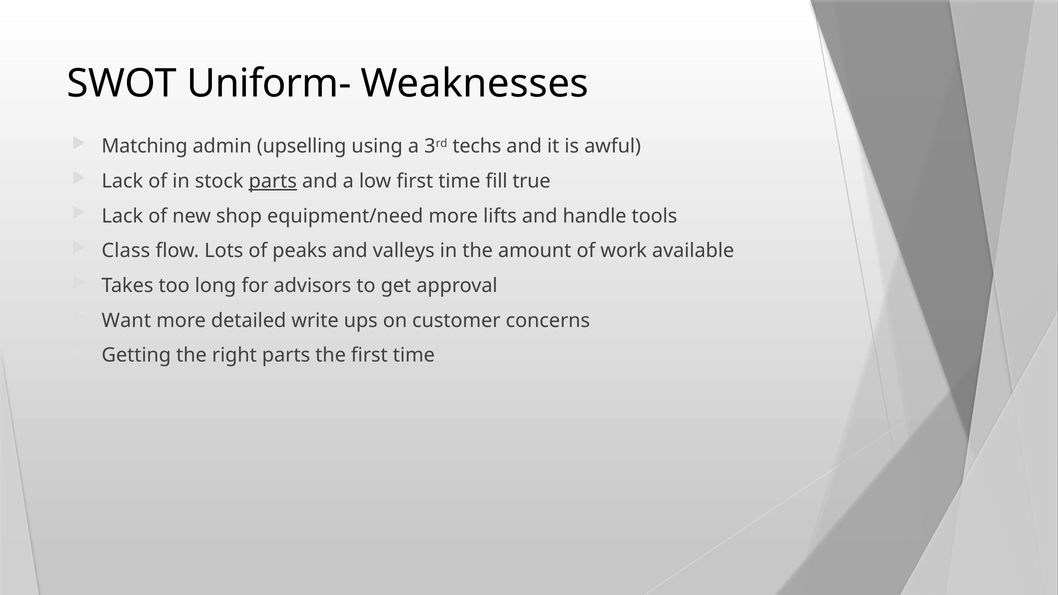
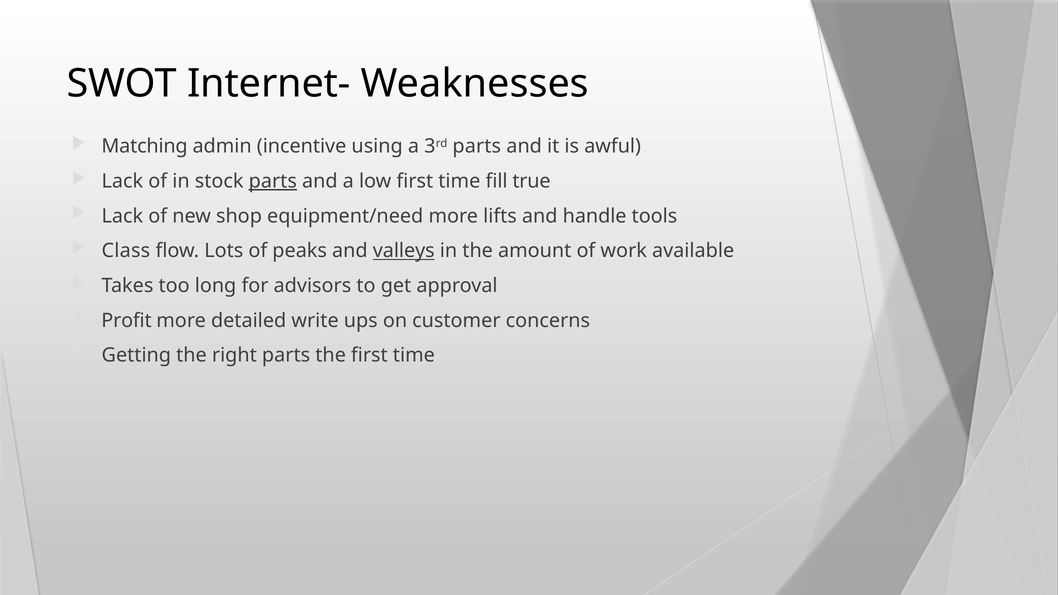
Uniform-: Uniform- -> Internet-
upselling: upselling -> incentive
3rd techs: techs -> parts
valleys underline: none -> present
Want: Want -> Profit
